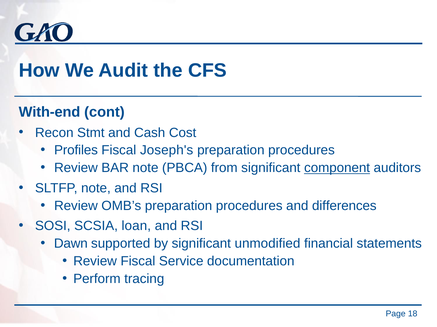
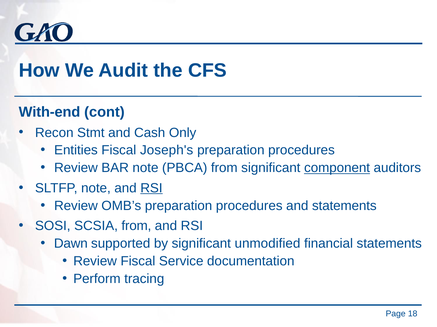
Cost: Cost -> Only
Profiles: Profiles -> Entities
RSI at (151, 188) underline: none -> present
and differences: differences -> statements
SCSIA loan: loan -> from
